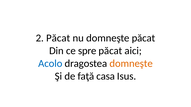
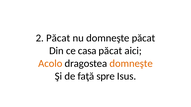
spre: spre -> casa
Acolo colour: blue -> orange
casa: casa -> spre
